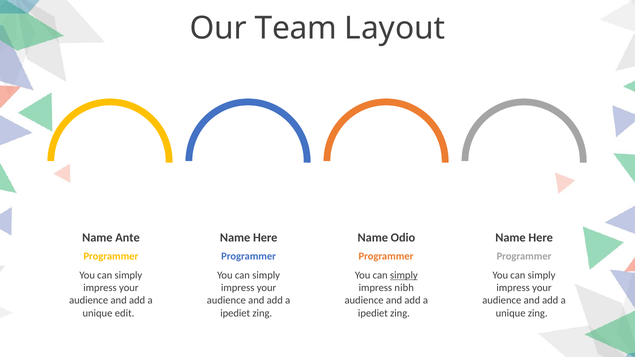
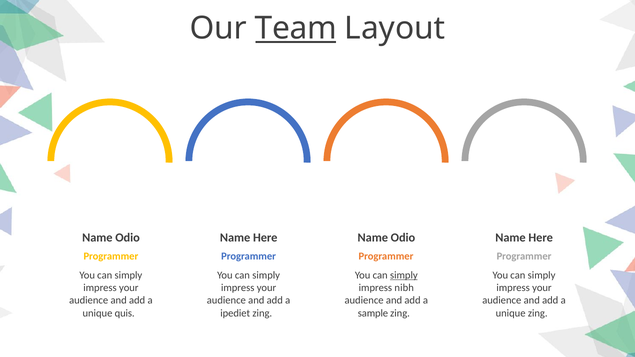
Team underline: none -> present
Ante at (128, 238): Ante -> Odio
edit: edit -> quis
ipediet at (373, 313): ipediet -> sample
